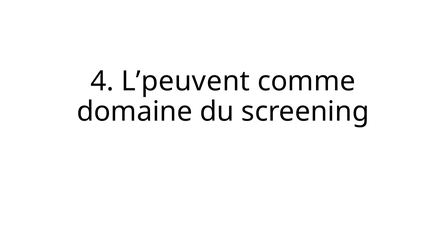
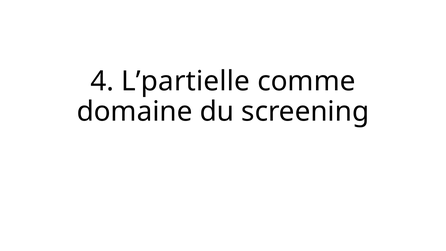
L’peuvent: L’peuvent -> L’partielle
